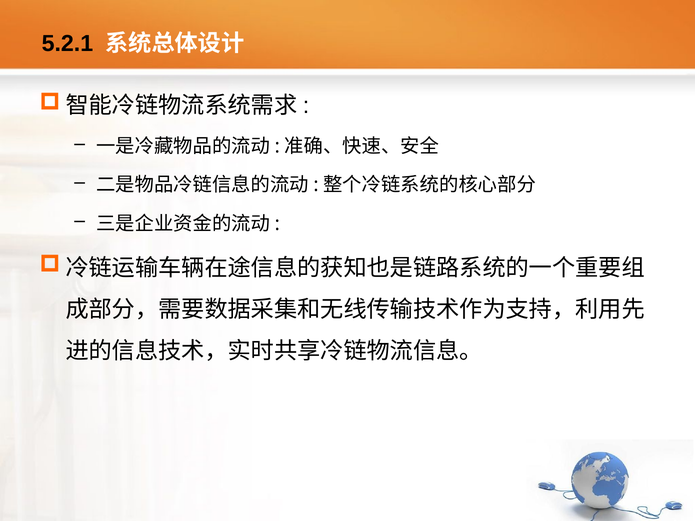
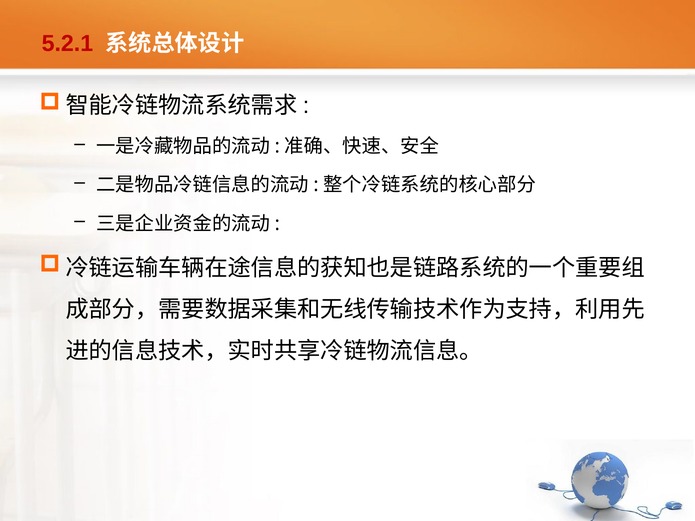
5.2.1 colour: black -> red
